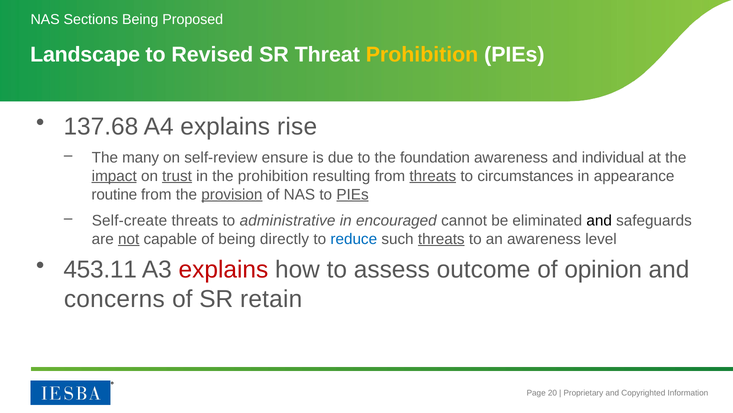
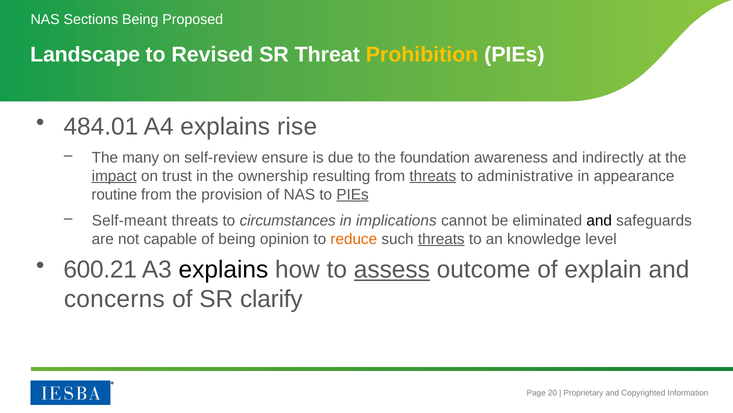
137.68: 137.68 -> 484.01
individual: individual -> indirectly
trust underline: present -> none
the prohibition: prohibition -> ownership
circumstances: circumstances -> administrative
provision underline: present -> none
Self-create: Self-create -> Self-meant
administrative: administrative -> circumstances
encouraged: encouraged -> implications
not underline: present -> none
directly: directly -> opinion
reduce colour: blue -> orange
an awareness: awareness -> knowledge
453.11: 453.11 -> 600.21
explains at (223, 269) colour: red -> black
assess underline: none -> present
opinion: opinion -> explain
retain: retain -> clarify
